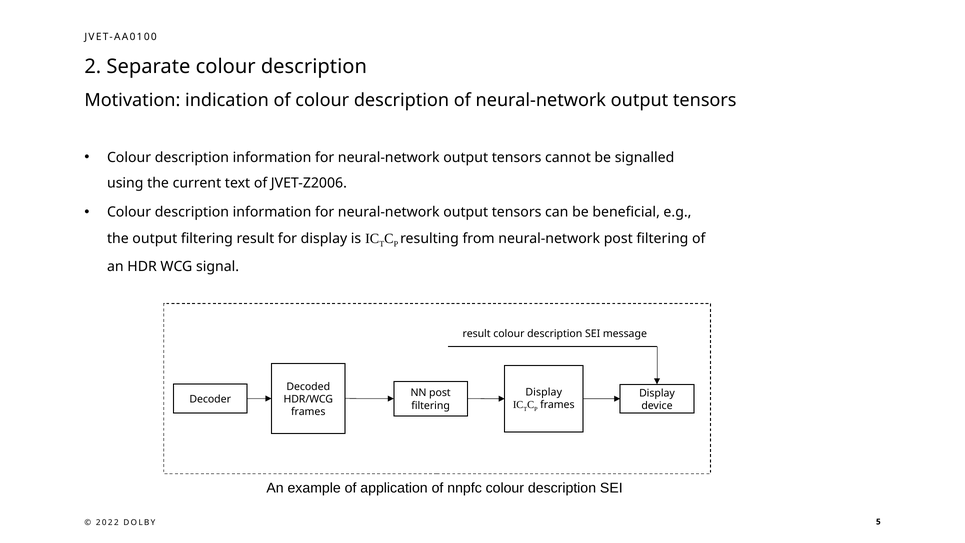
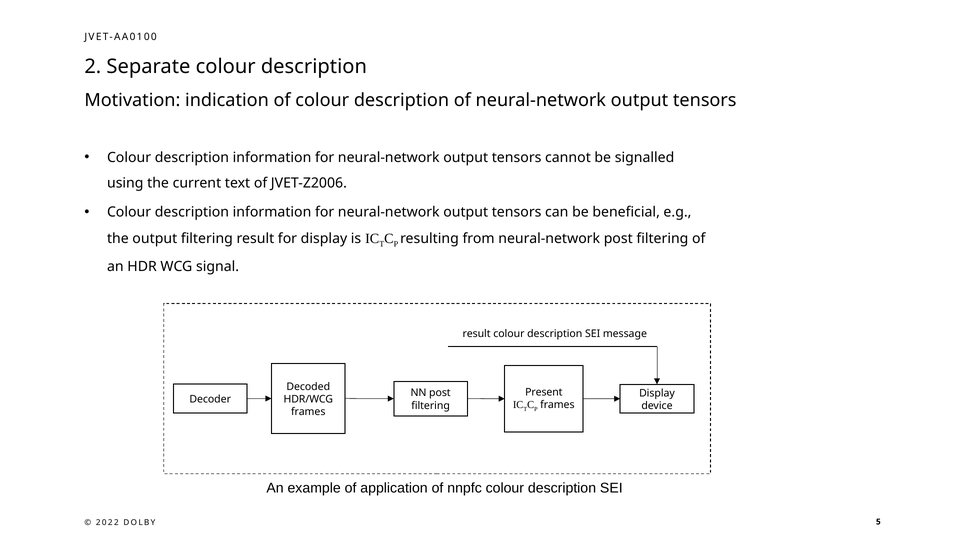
Display at (544, 392): Display -> Present
